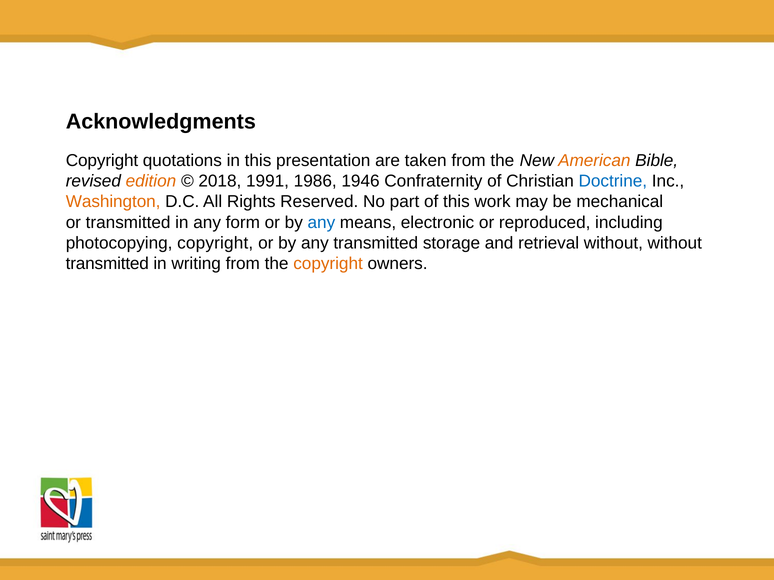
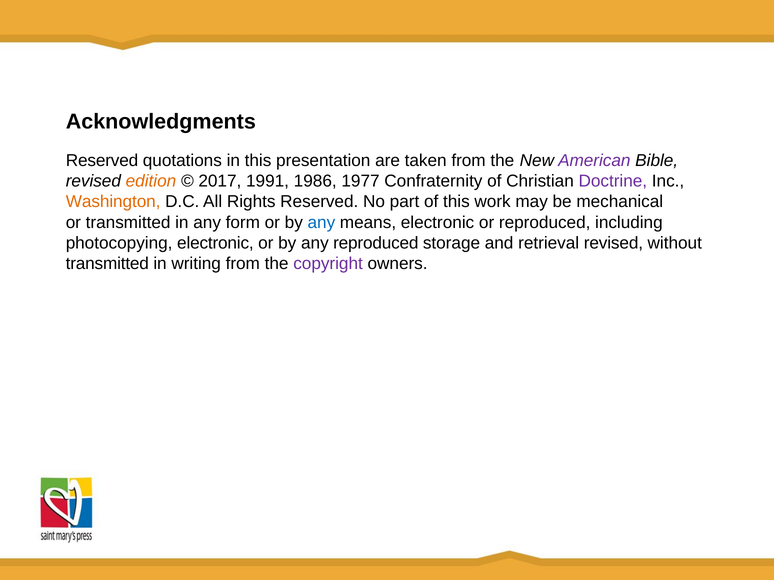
Copyright at (102, 161): Copyright -> Reserved
American colour: orange -> purple
2018: 2018 -> 2017
1946: 1946 -> 1977
Doctrine colour: blue -> purple
photocopying copyright: copyright -> electronic
any transmitted: transmitted -> reproduced
retrieval without: without -> revised
copyright at (328, 264) colour: orange -> purple
